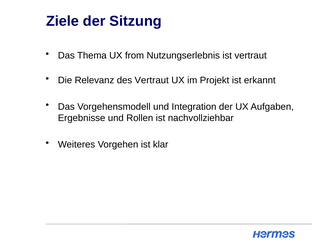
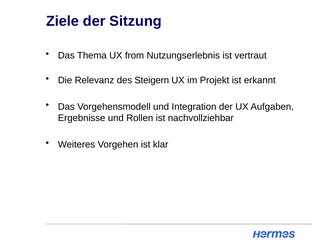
des Vertraut: Vertraut -> Steigern
